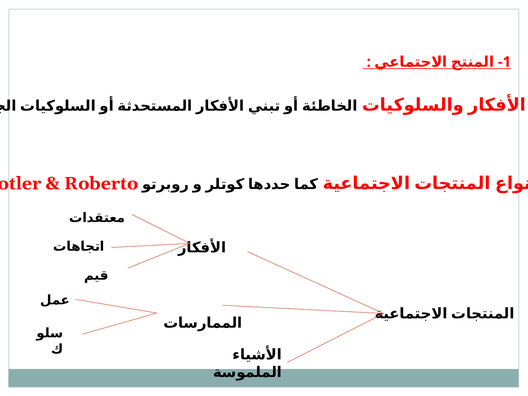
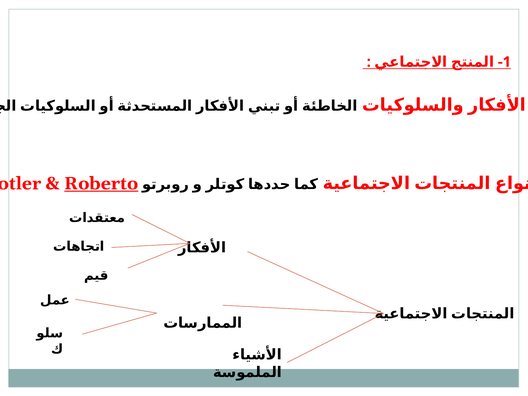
Roberto underline: none -> present
